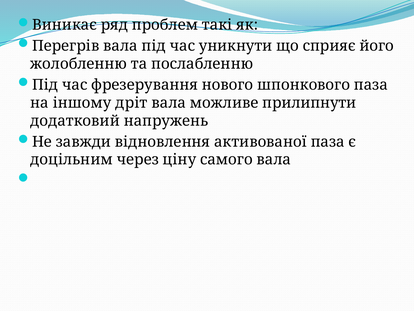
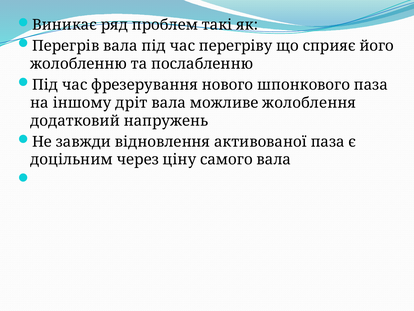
уникнути: уникнути -> перегріву
прилипнути: прилипнути -> жолоблення
